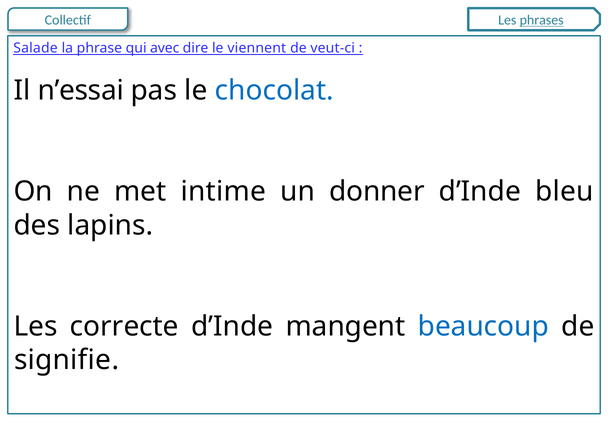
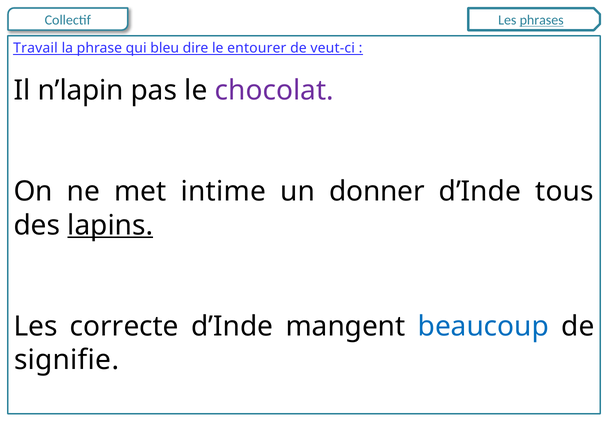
Salade: Salade -> Travail
avec: avec -> bleu
viennent: viennent -> entourer
n’essai: n’essai -> n’lapin
chocolat colour: blue -> purple
bleu: bleu -> tous
lapins underline: none -> present
